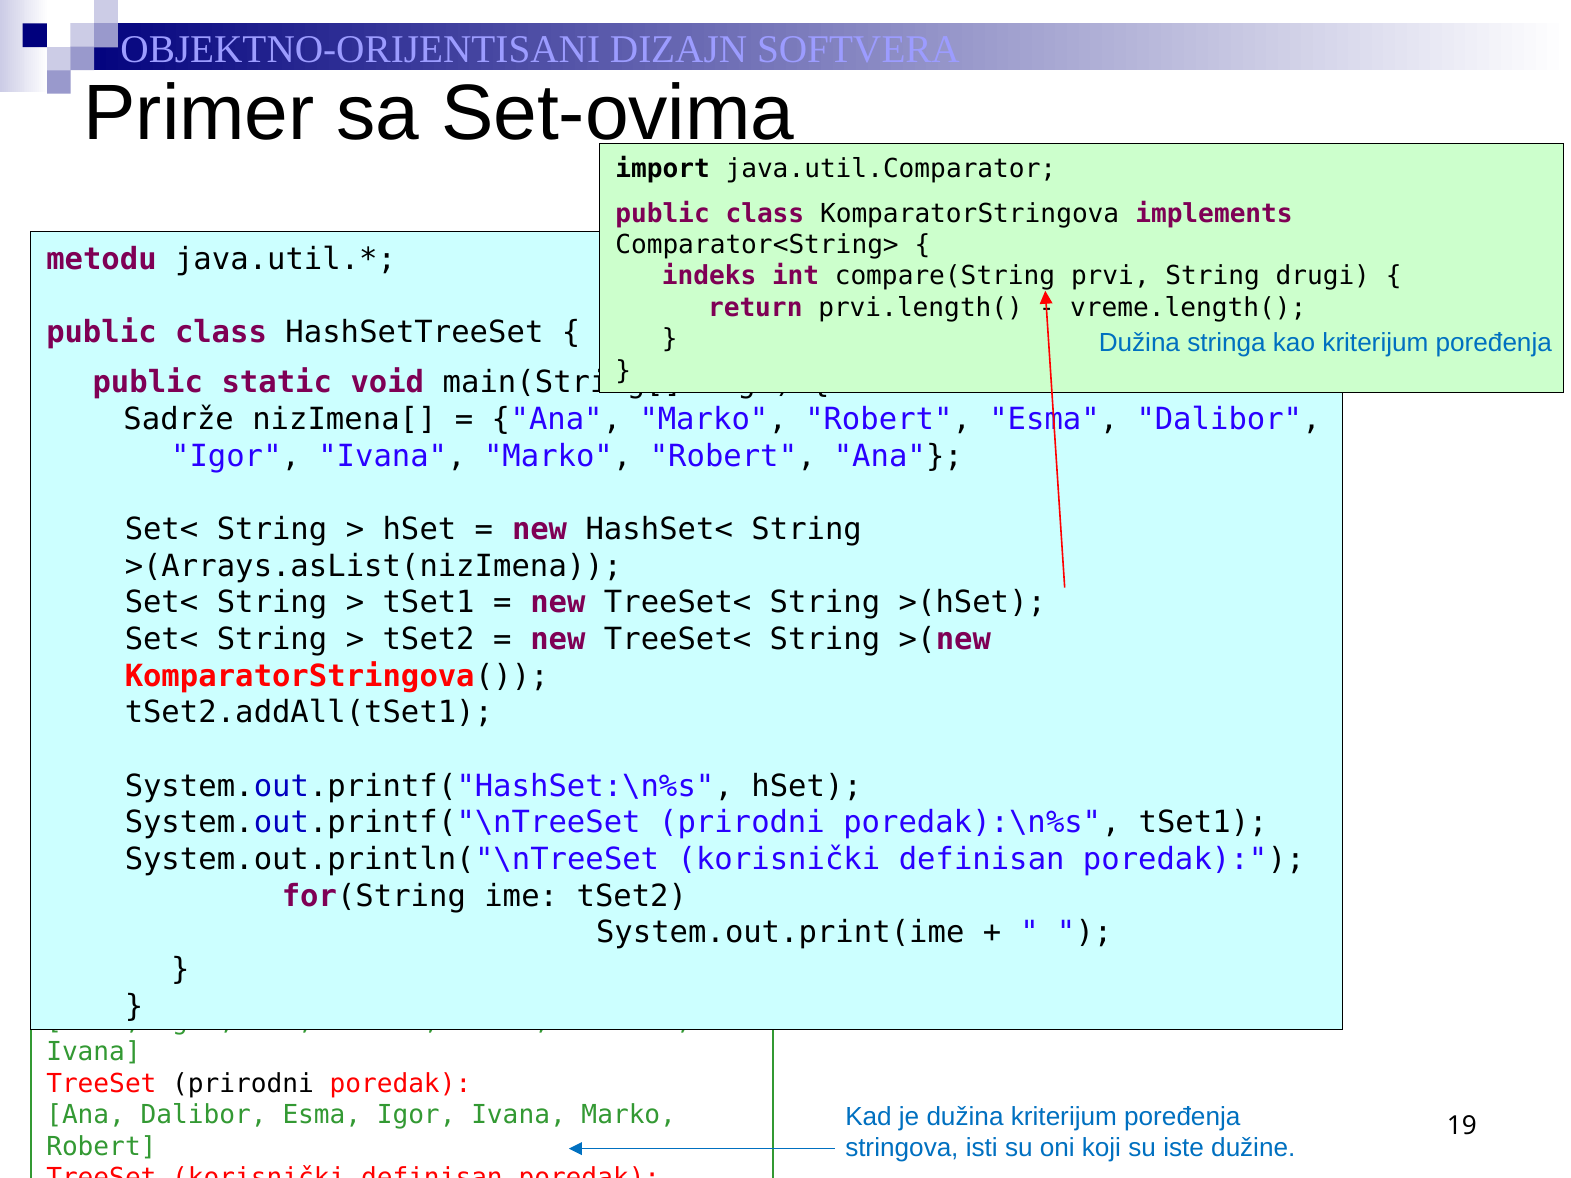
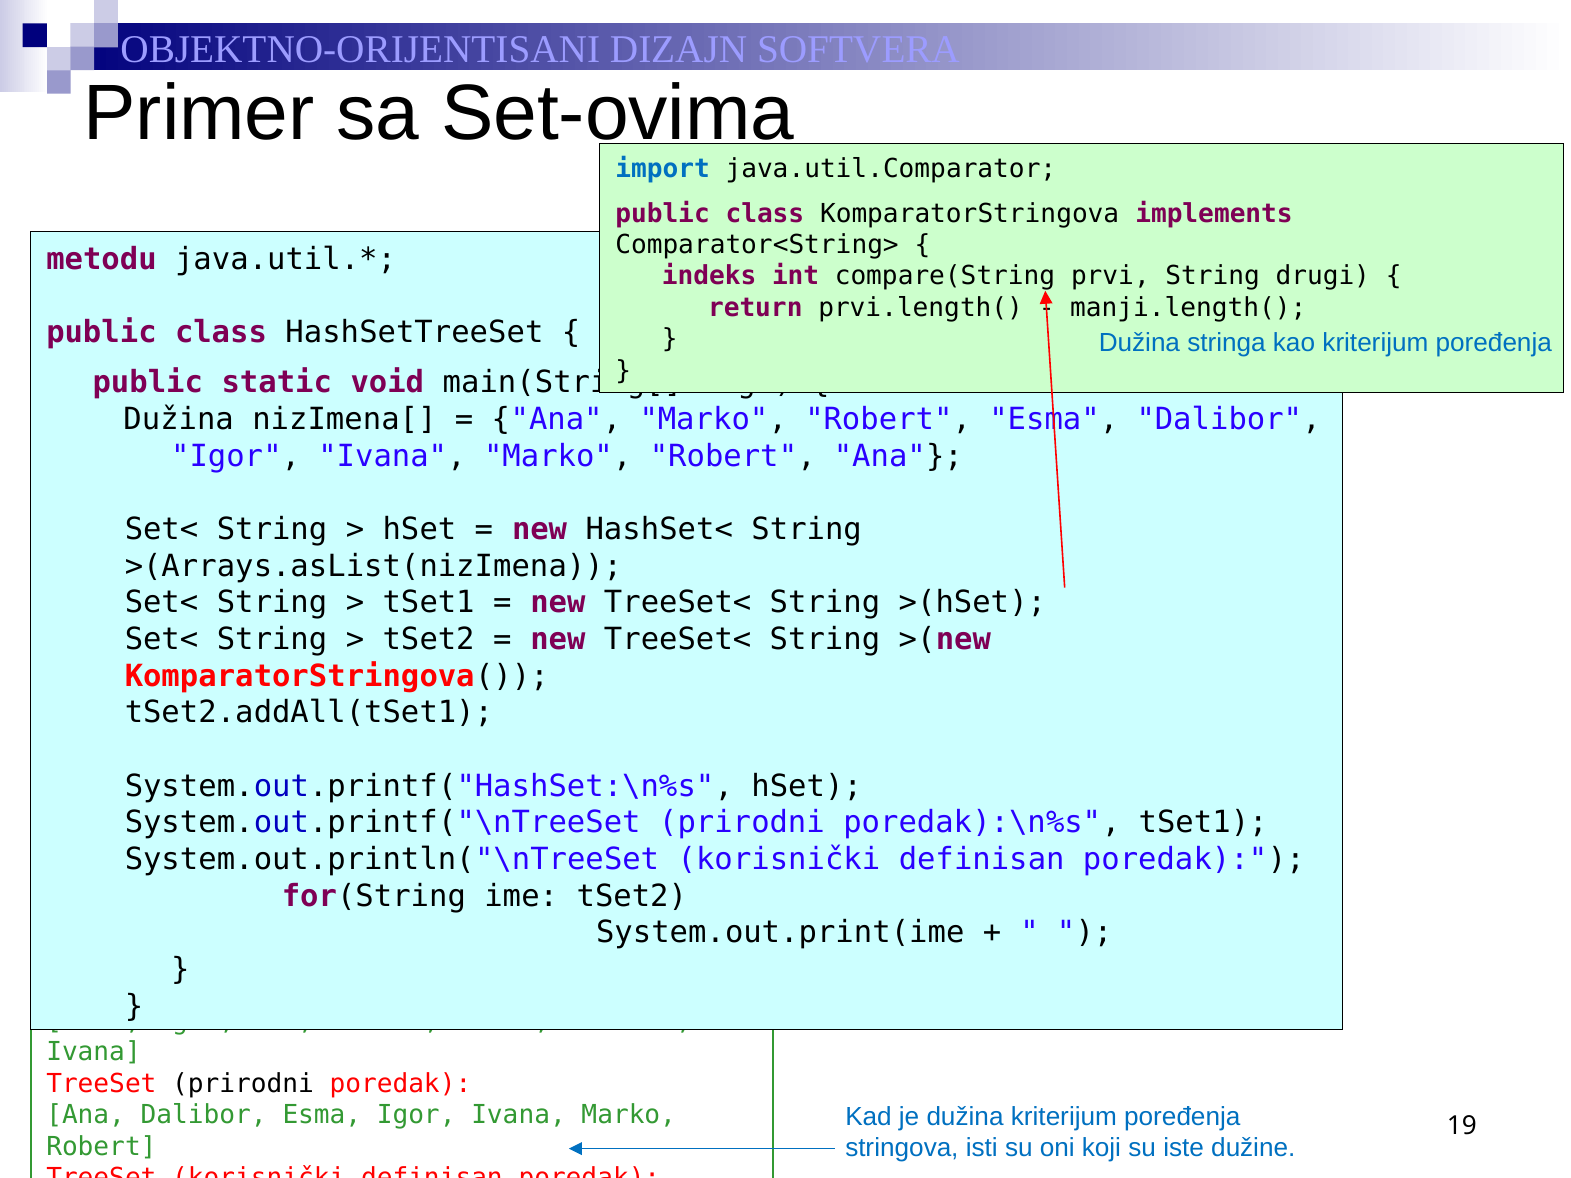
import colour: black -> blue
vreme.length(: vreme.length( -> manji.length(
Sadrže at (179, 419): Sadrže -> Dužina
